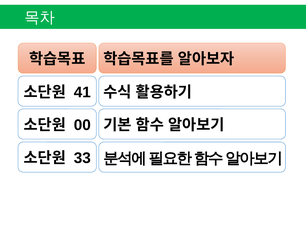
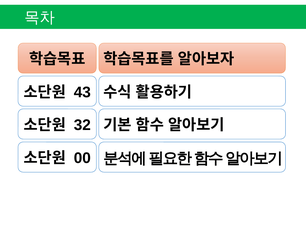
41: 41 -> 43
00: 00 -> 32
33: 33 -> 00
